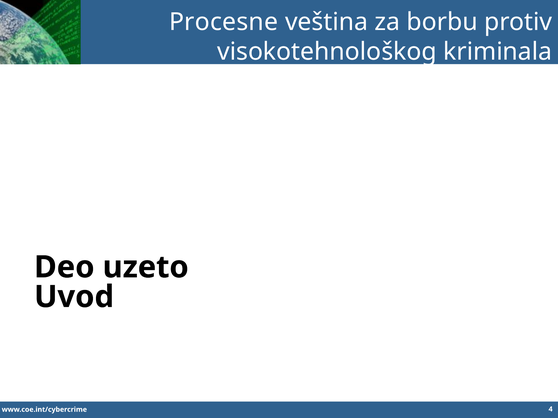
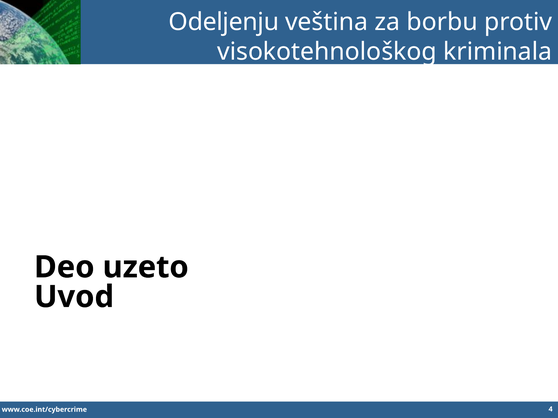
Procesne: Procesne -> Odeljenju
